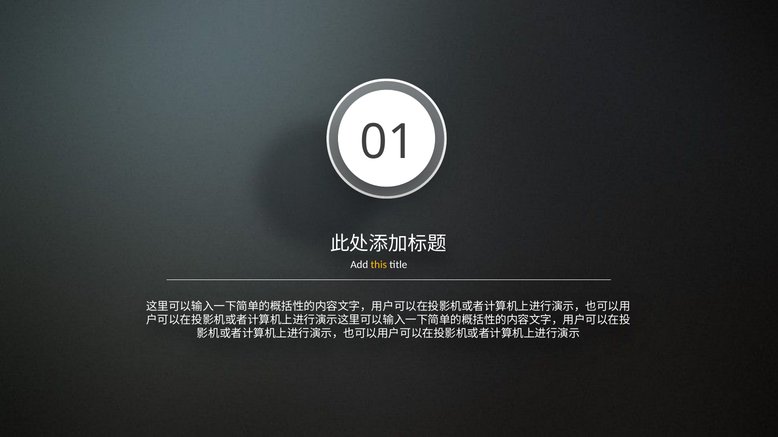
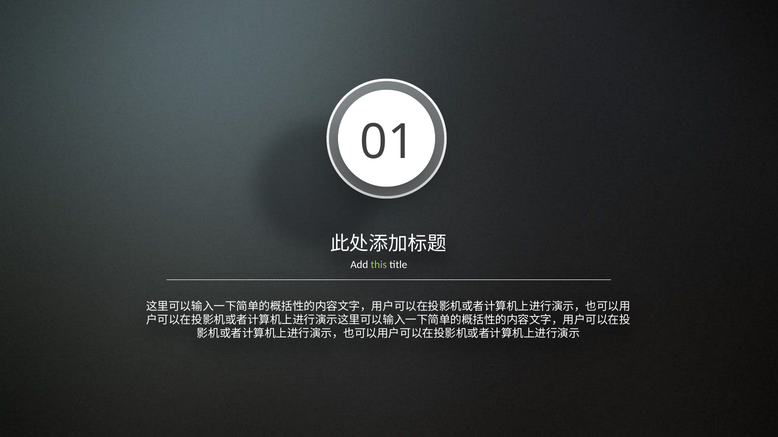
this colour: yellow -> light green
